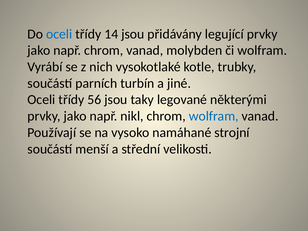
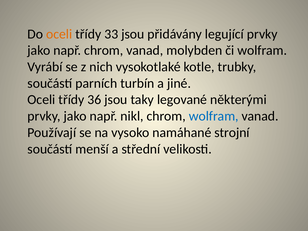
oceli at (59, 34) colour: blue -> orange
14: 14 -> 33
56: 56 -> 36
